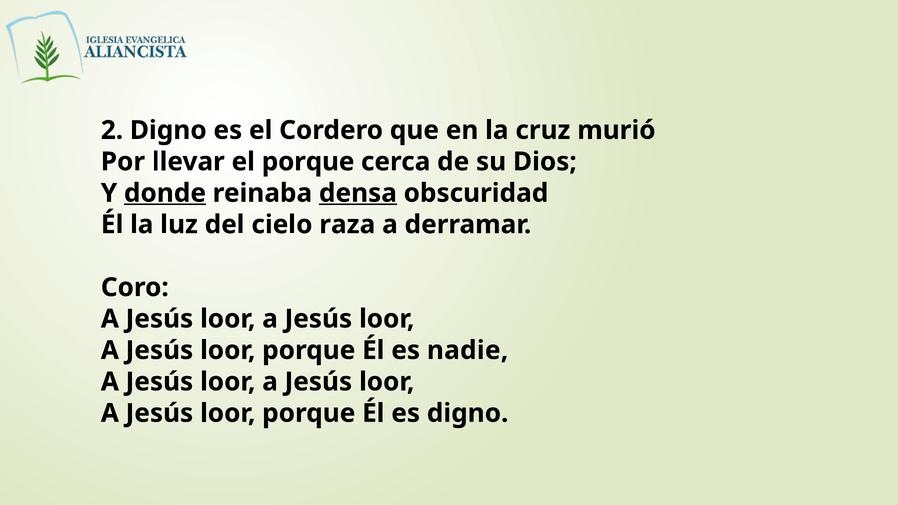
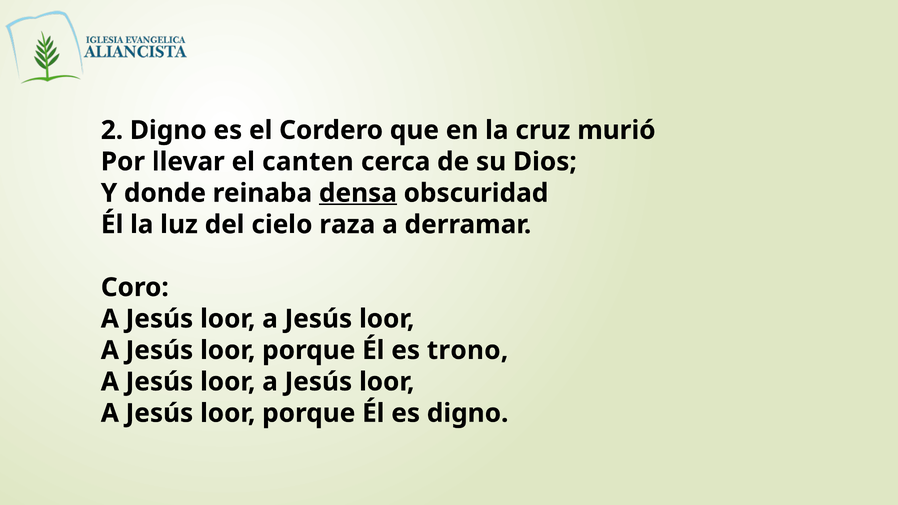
el porque: porque -> canten
donde underline: present -> none
nadie: nadie -> trono
